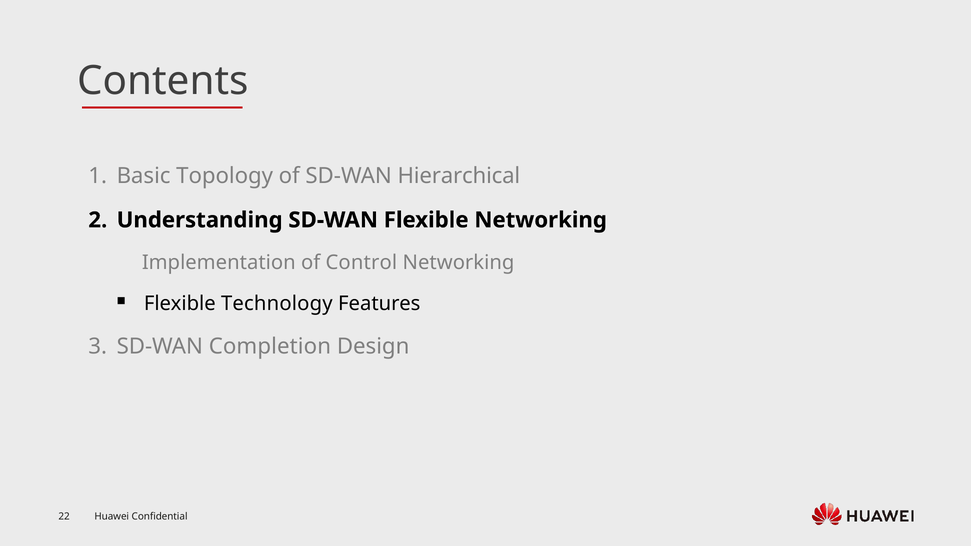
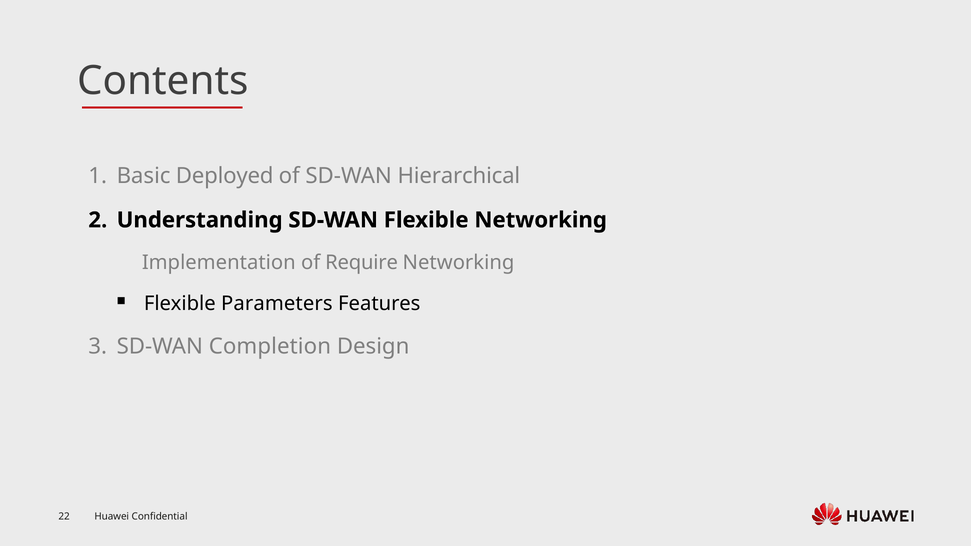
Topology: Topology -> Deployed
Control: Control -> Require
Technology: Technology -> Parameters
